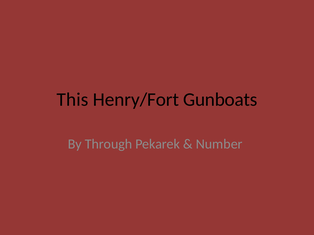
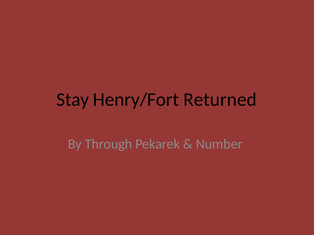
This: This -> Stay
Gunboats: Gunboats -> Returned
